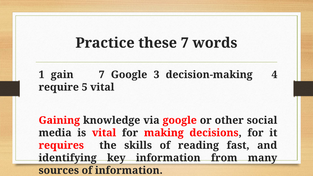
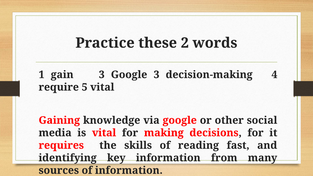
these 7: 7 -> 2
gain 7: 7 -> 3
